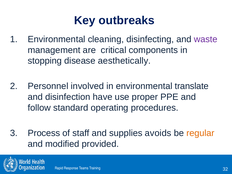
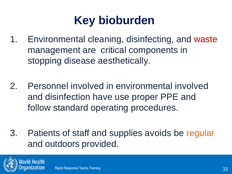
outbreaks: outbreaks -> bioburden
waste colour: purple -> red
environmental translate: translate -> involved
Process: Process -> Patients
modified: modified -> outdoors
